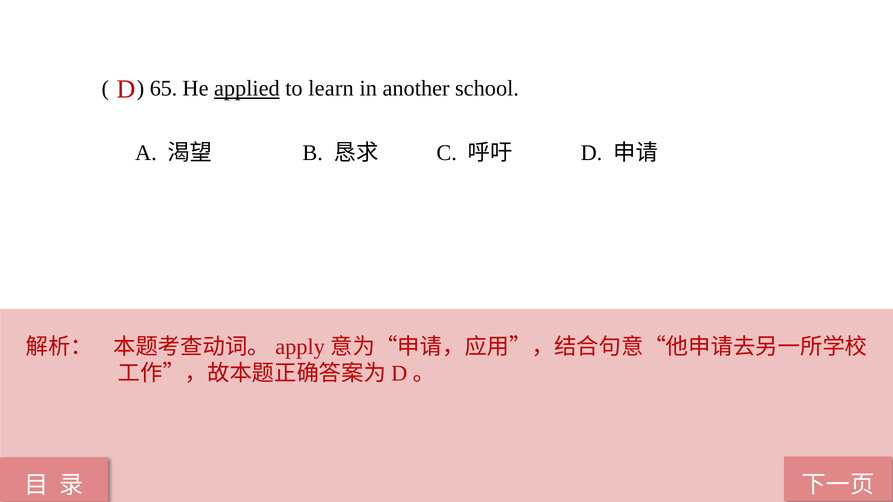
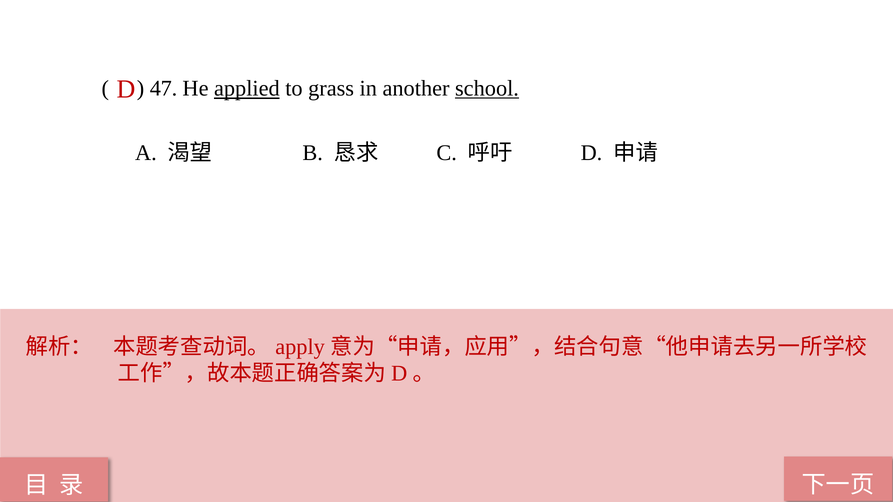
65: 65 -> 47
learn: learn -> grass
school underline: none -> present
